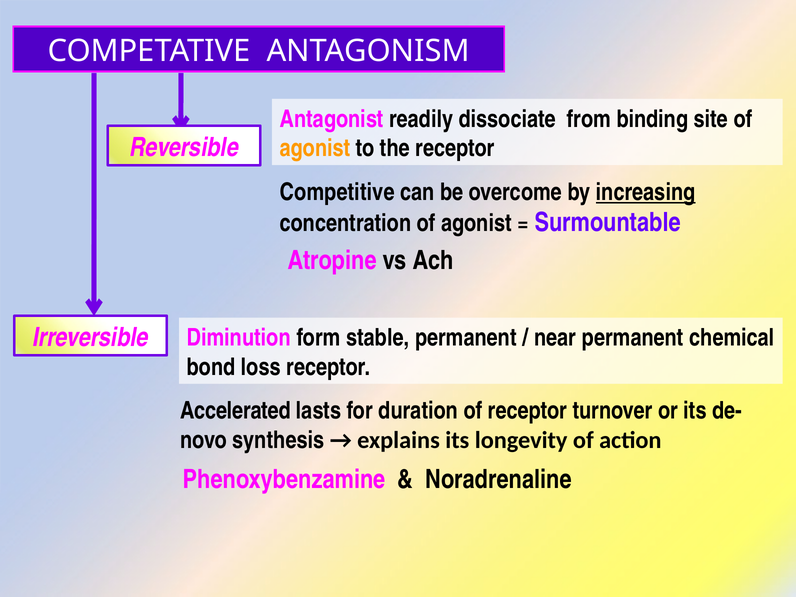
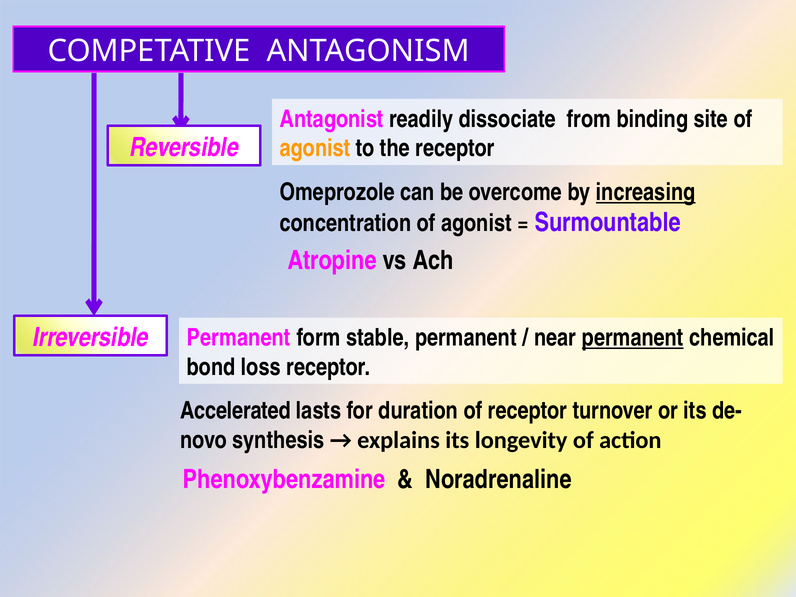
Competitive: Competitive -> Omeprozole
Diminution at (239, 338): Diminution -> Permanent
permanent at (633, 338) underline: none -> present
